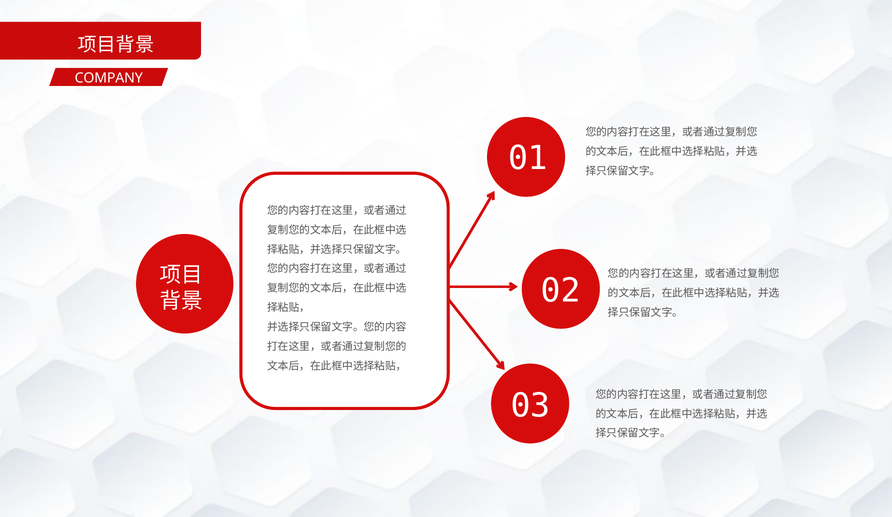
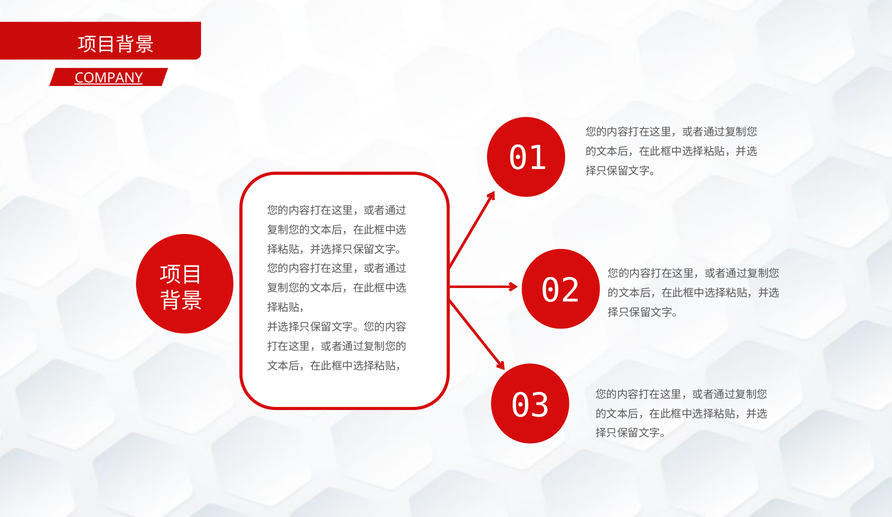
COMPANY underline: none -> present
